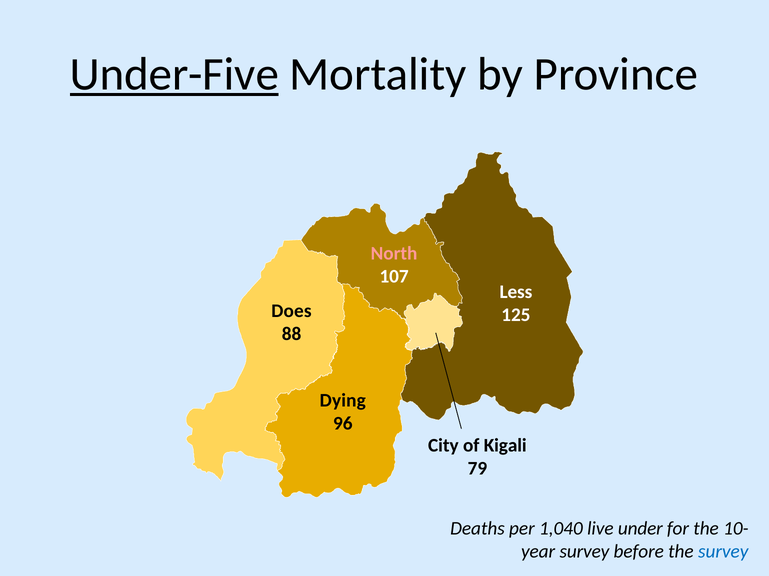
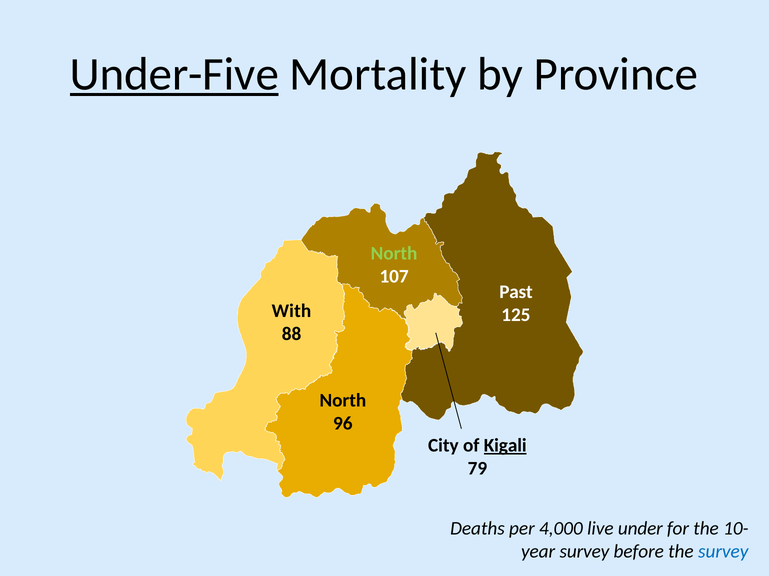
North at (394, 254) colour: pink -> light green
Less: Less -> Past
Does: Does -> With
Dying at (343, 401): Dying -> North
Kigali underline: none -> present
1,040: 1,040 -> 4,000
